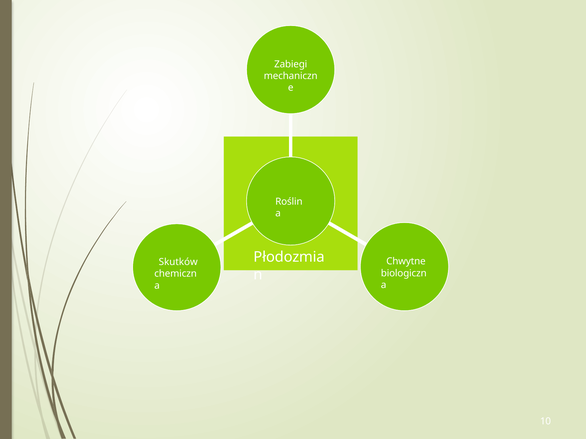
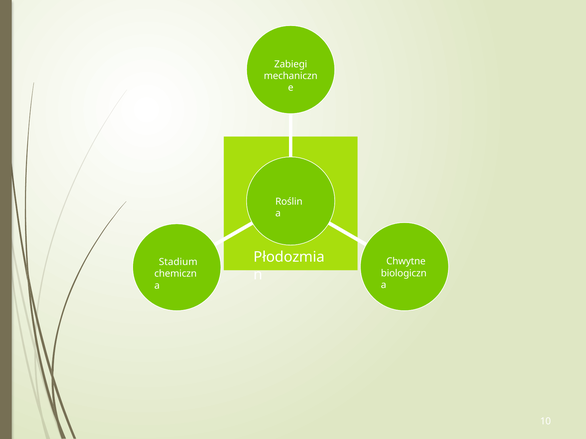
Skutków: Skutków -> Stadium
